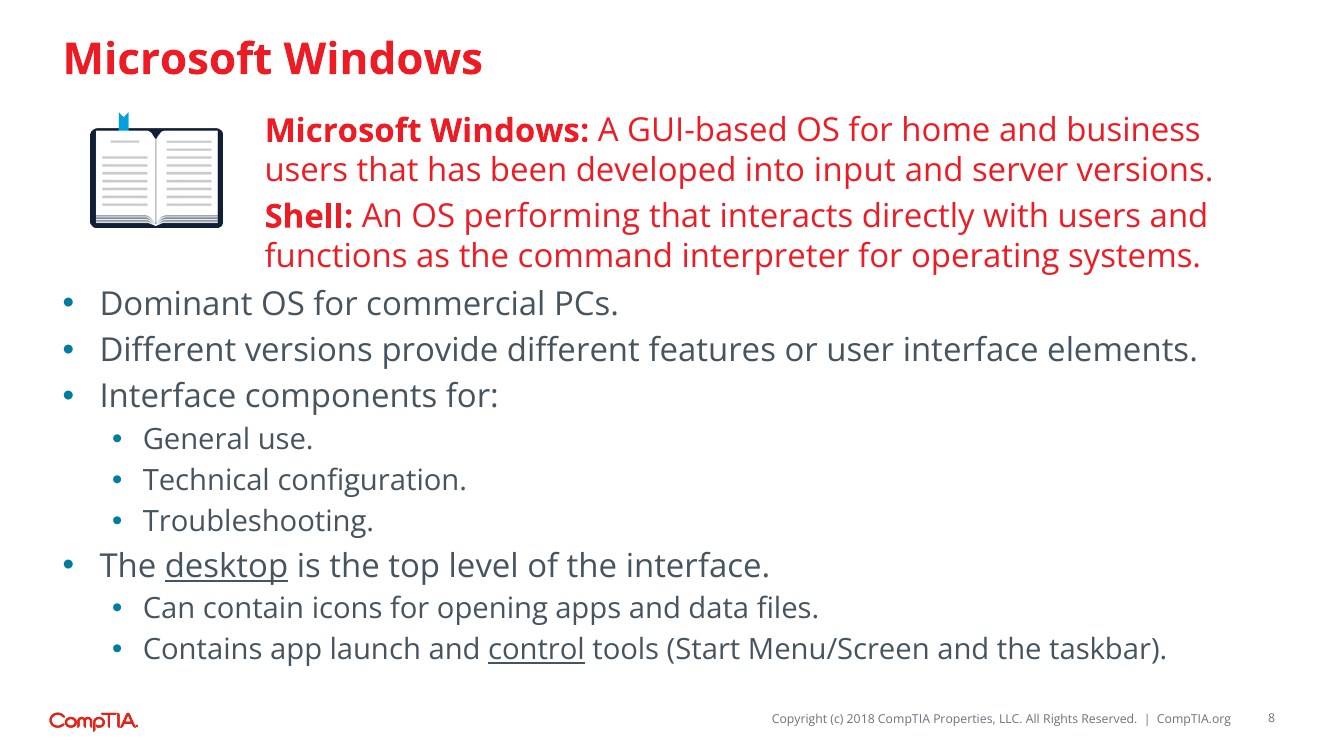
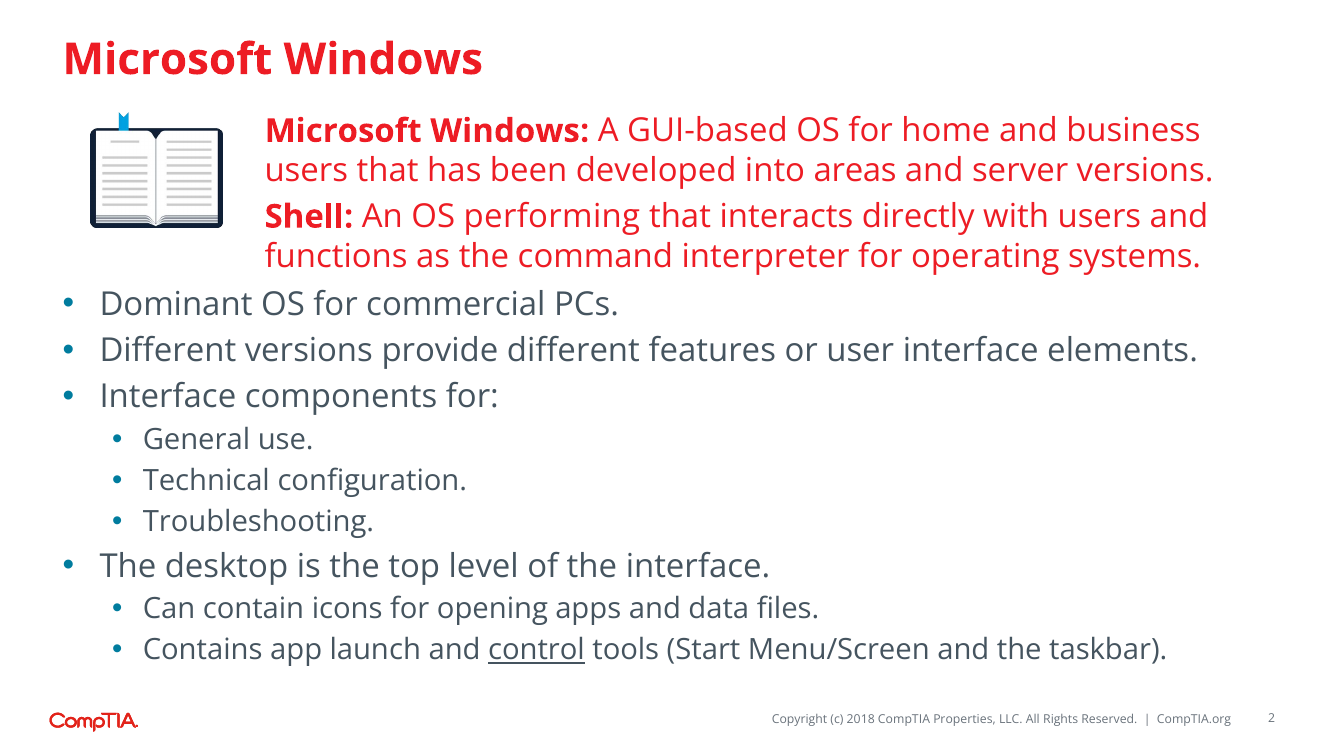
input: input -> areas
desktop underline: present -> none
8: 8 -> 2
